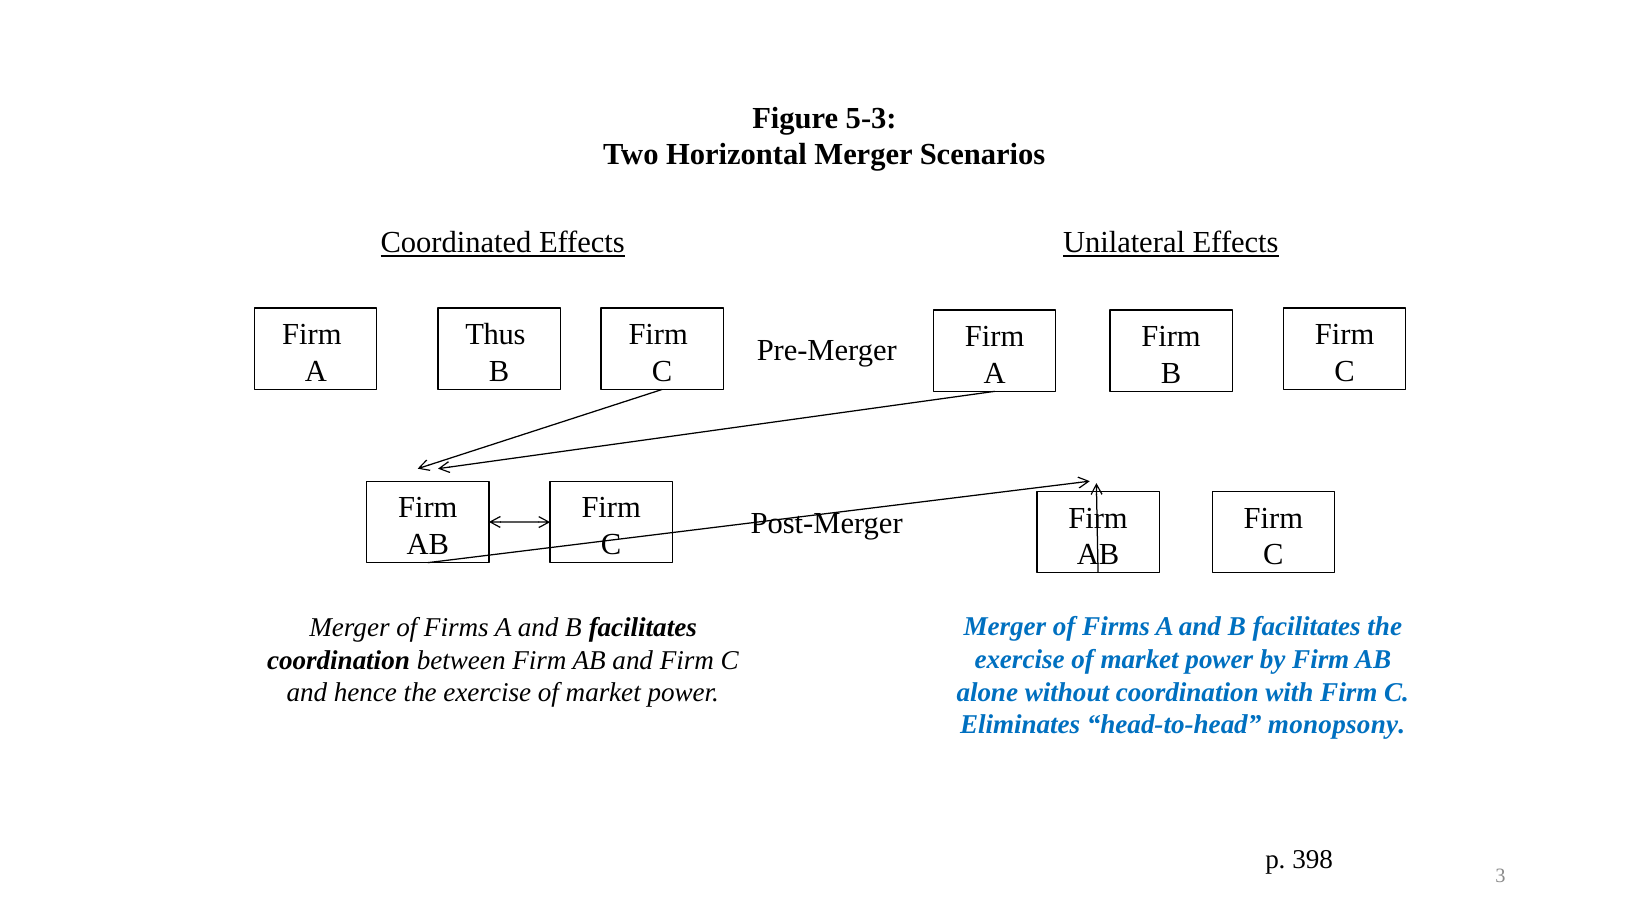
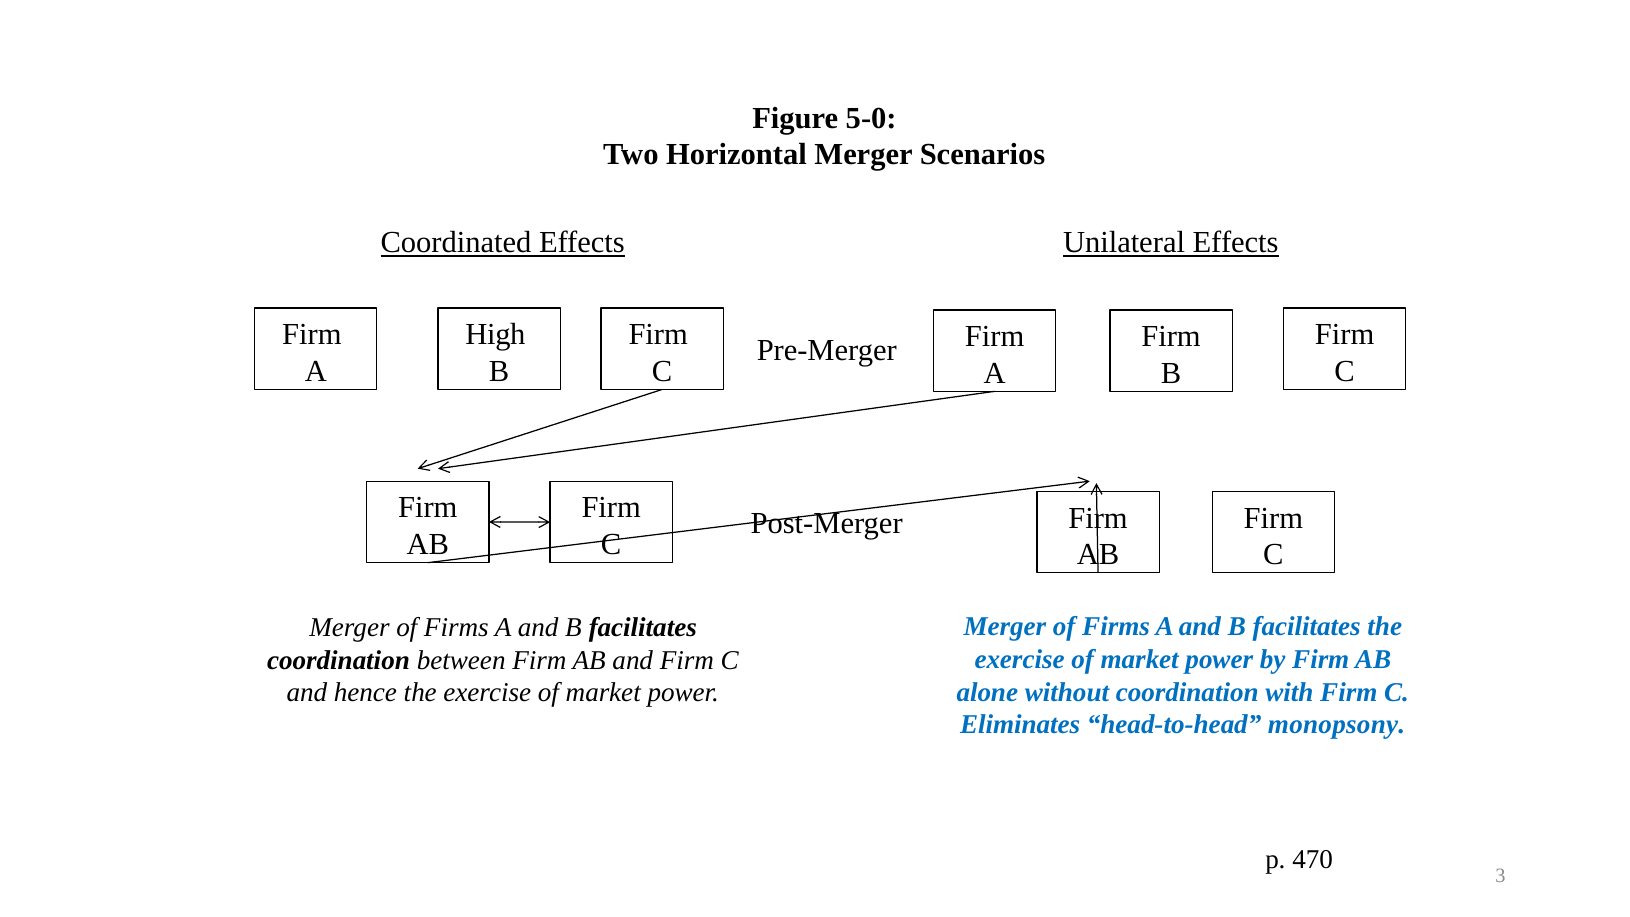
5-3: 5-3 -> 5-0
Thus: Thus -> High
398: 398 -> 470
